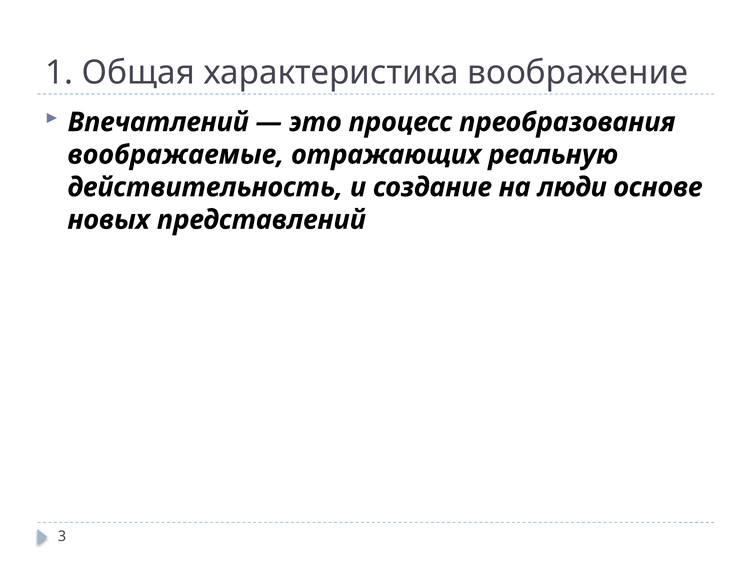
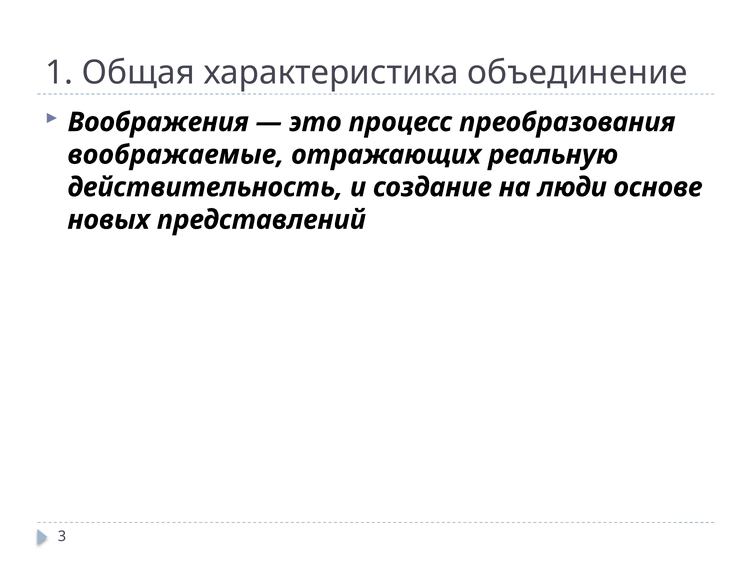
воображение: воображение -> объединение
Впечатлений: Впечатлений -> Воображения
